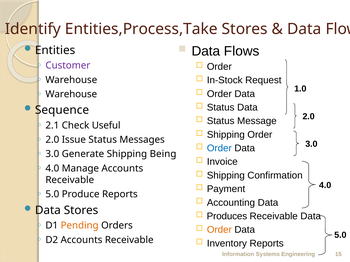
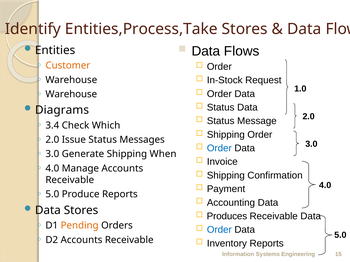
Customer colour: purple -> orange
Sequence: Sequence -> Diagrams
2.1: 2.1 -> 3.4
Useful: Useful -> Which
Being: Being -> When
Order at (219, 230) colour: orange -> blue
